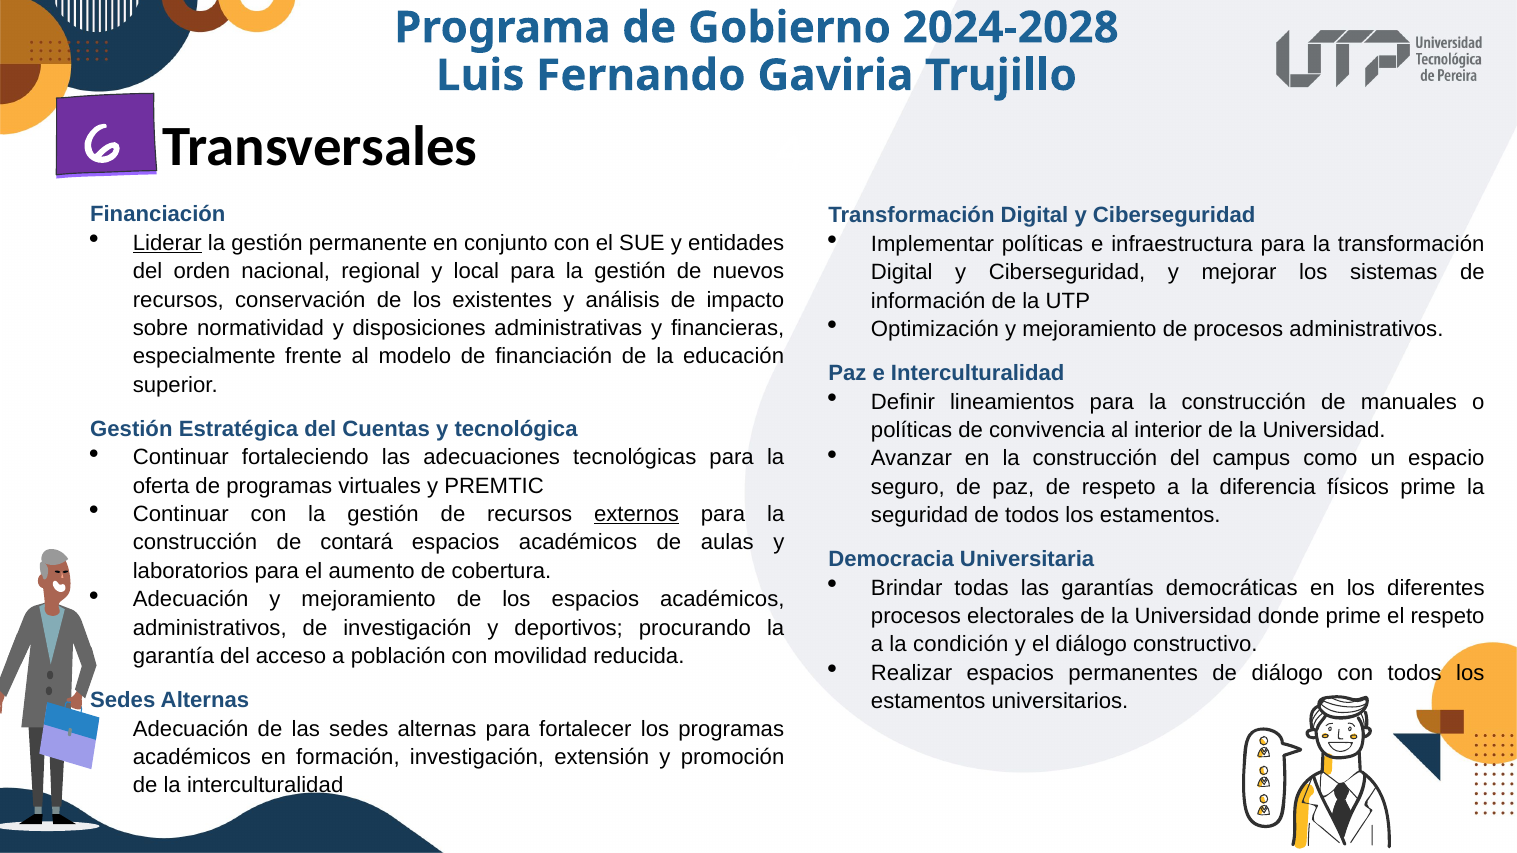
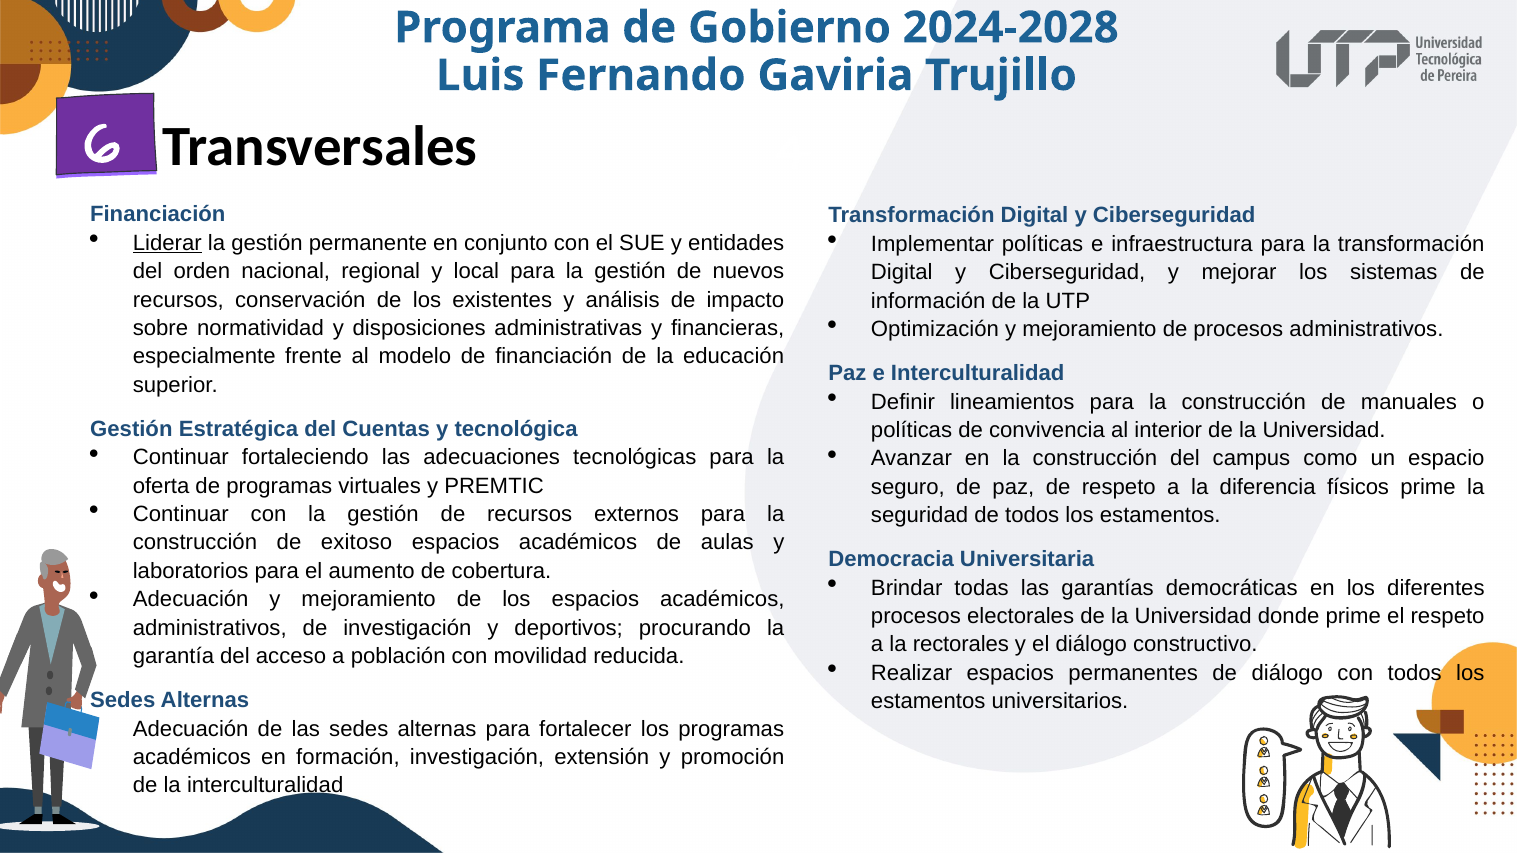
externos underline: present -> none
contará: contará -> exitoso
condición: condición -> rectorales
